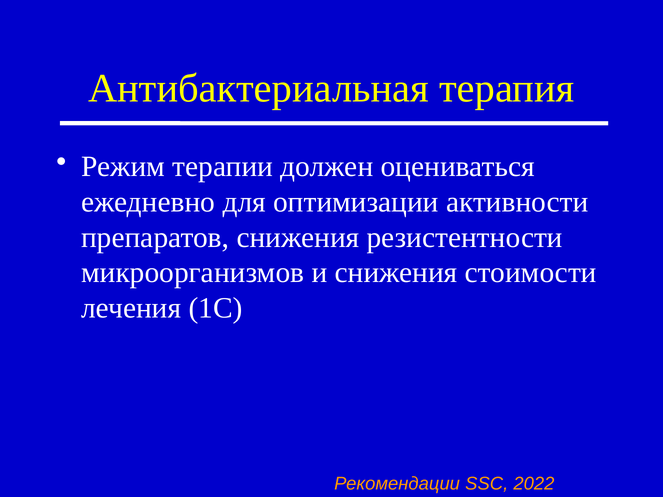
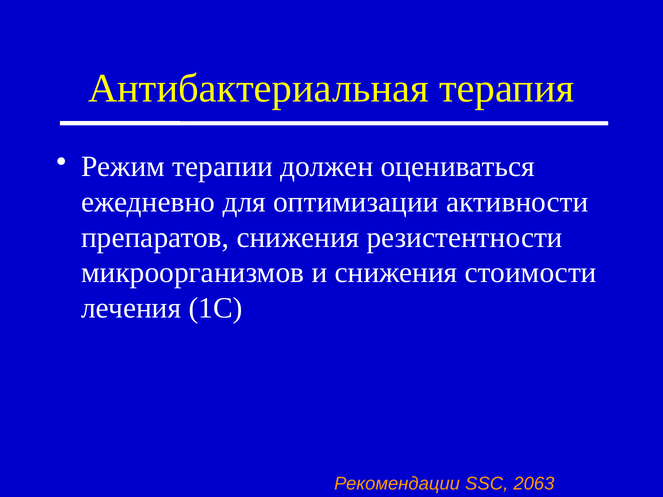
2022: 2022 -> 2063
